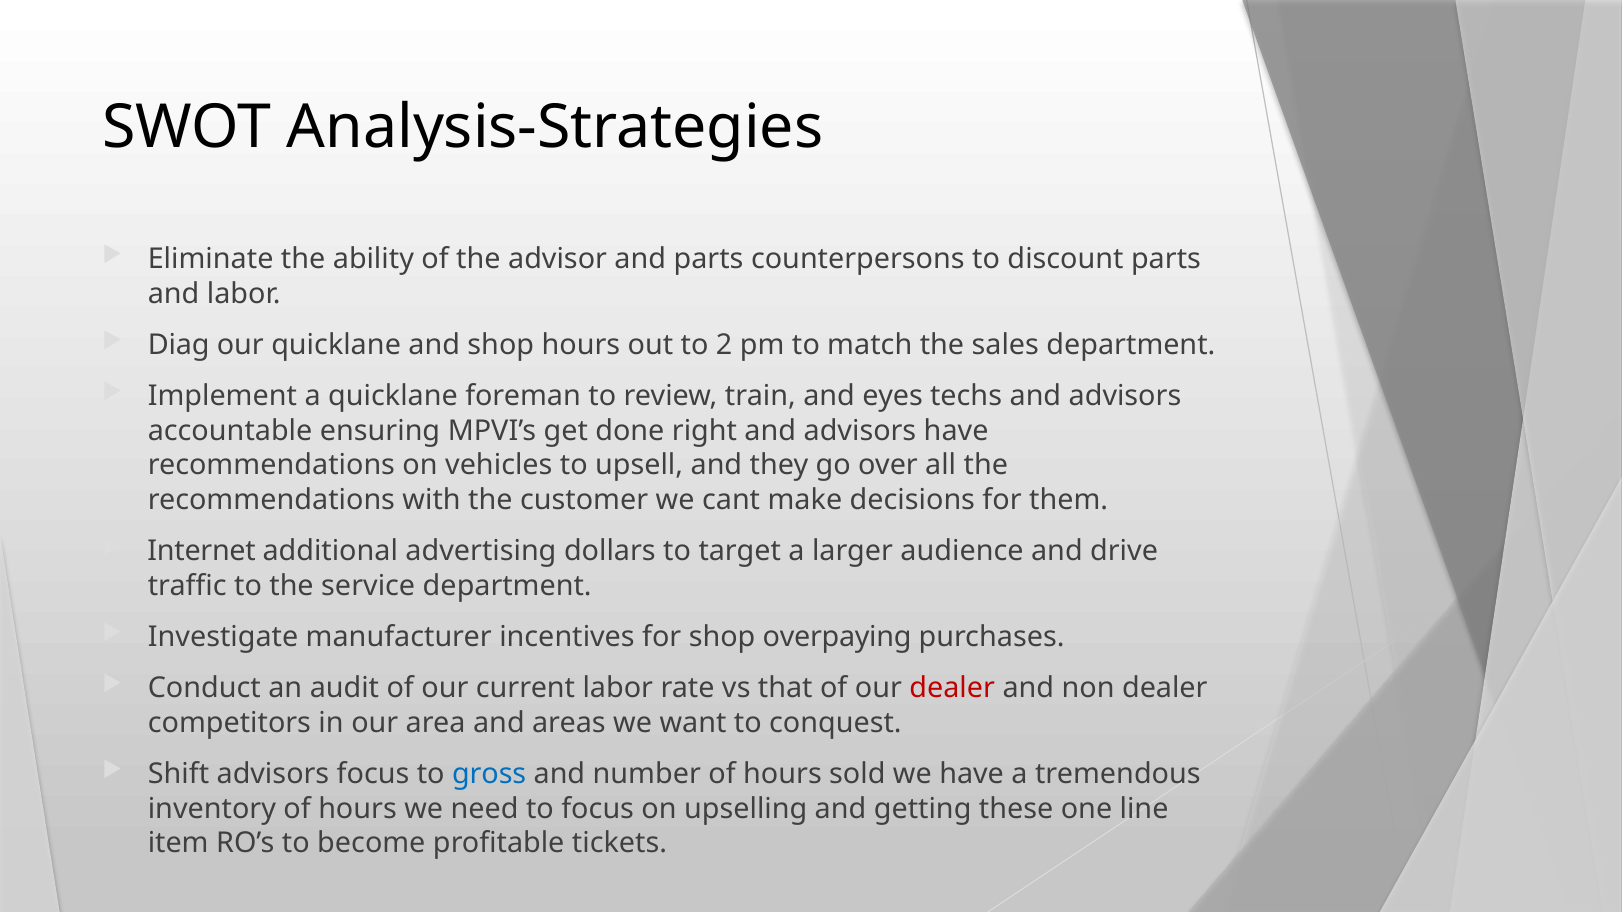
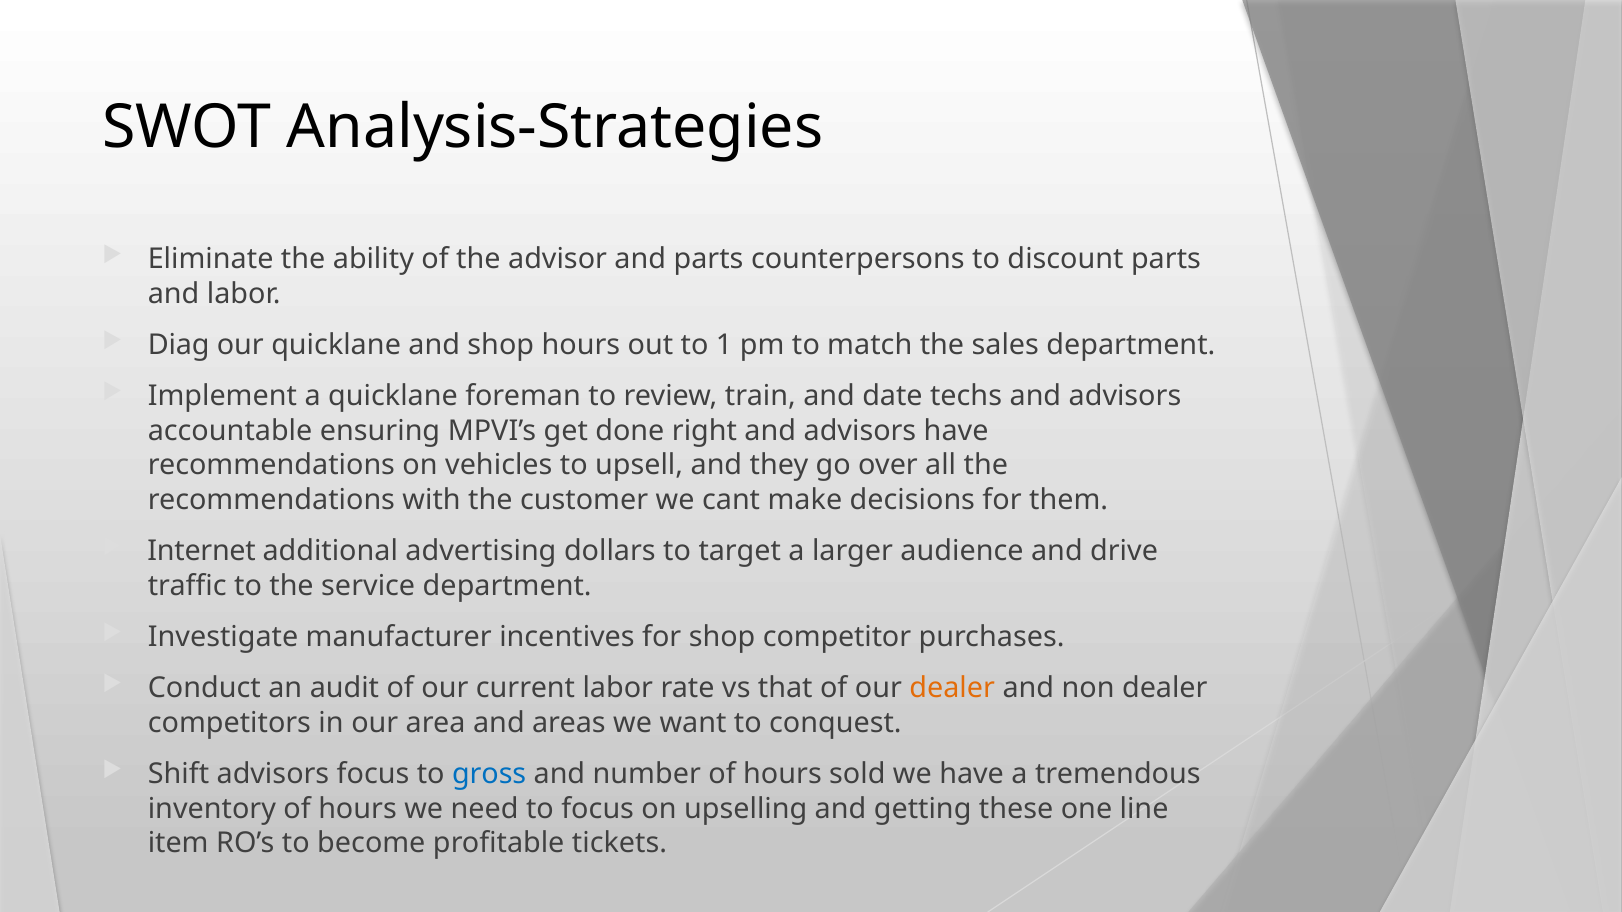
2: 2 -> 1
eyes: eyes -> date
overpaying: overpaying -> competitor
dealer at (952, 689) colour: red -> orange
